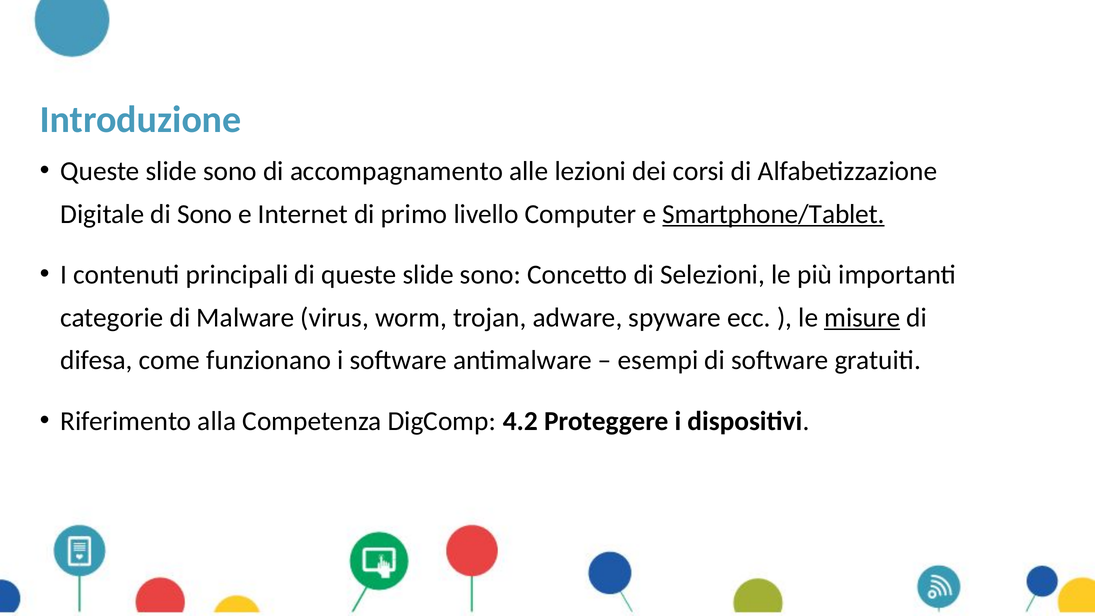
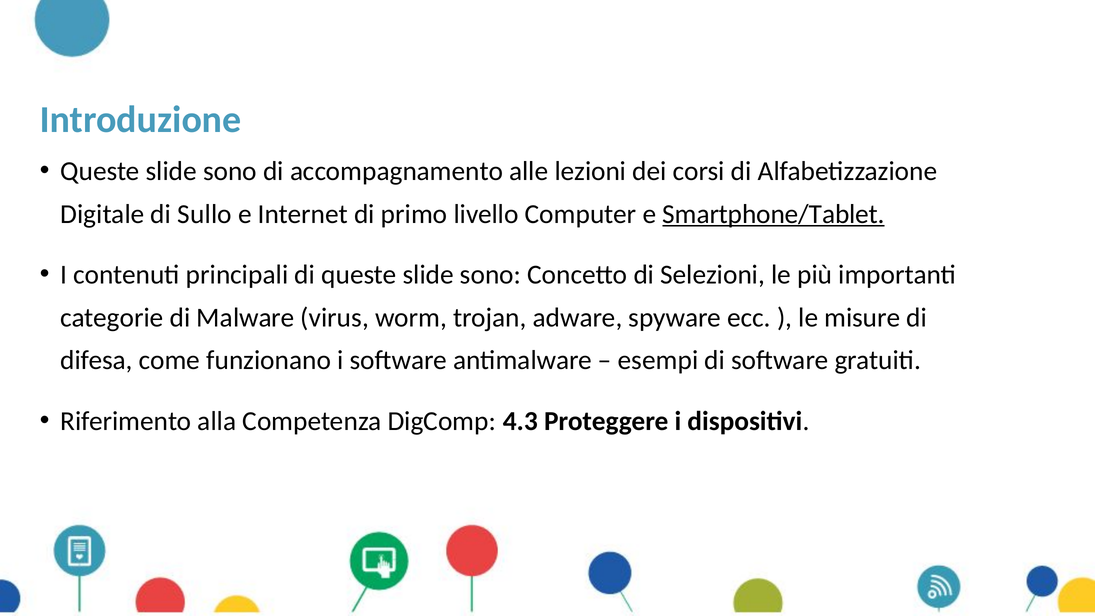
di Sono: Sono -> Sullo
misure underline: present -> none
4.2: 4.2 -> 4.3
